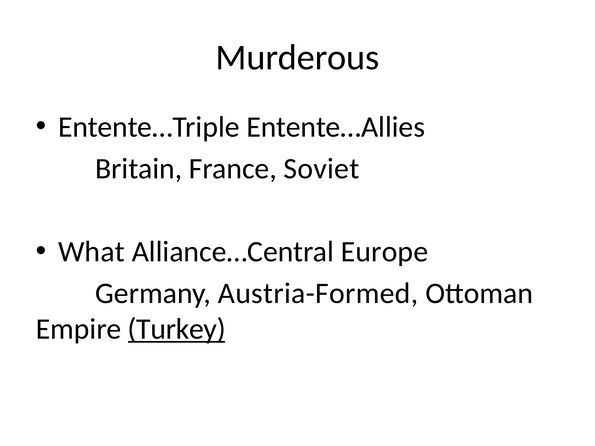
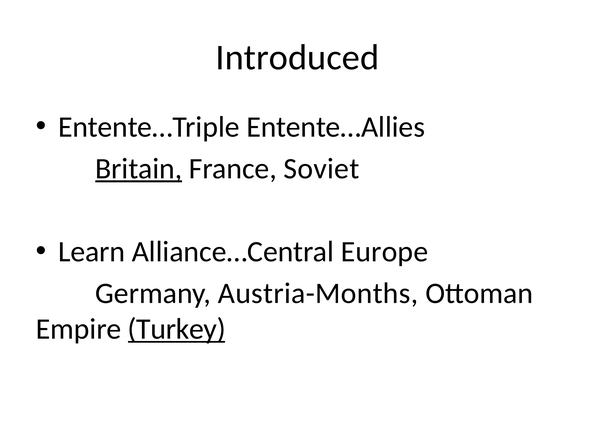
Murderous: Murderous -> Introduced
Britain underline: none -> present
What: What -> Learn
Austria-Formed: Austria-Formed -> Austria-Months
